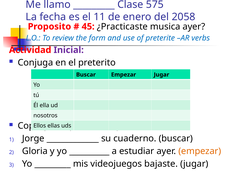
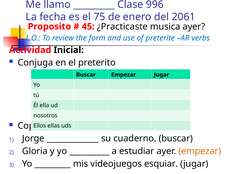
575: 575 -> 996
11: 11 -> 75
2058: 2058 -> 2061
Inicial colour: purple -> black
bajaste: bajaste -> esquiar
